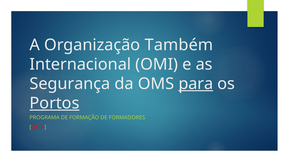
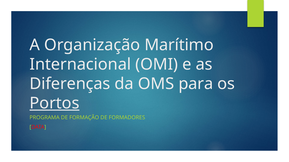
Também: Também -> Marítimo
Segurança: Segurança -> Diferenças
para underline: present -> none
